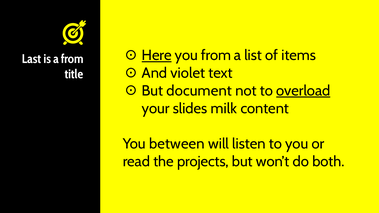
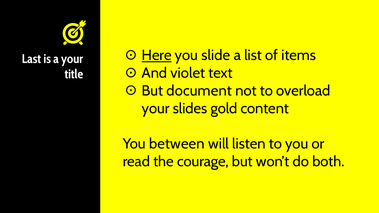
you from: from -> slide
a from: from -> your
overload underline: present -> none
milk: milk -> gold
projects: projects -> courage
